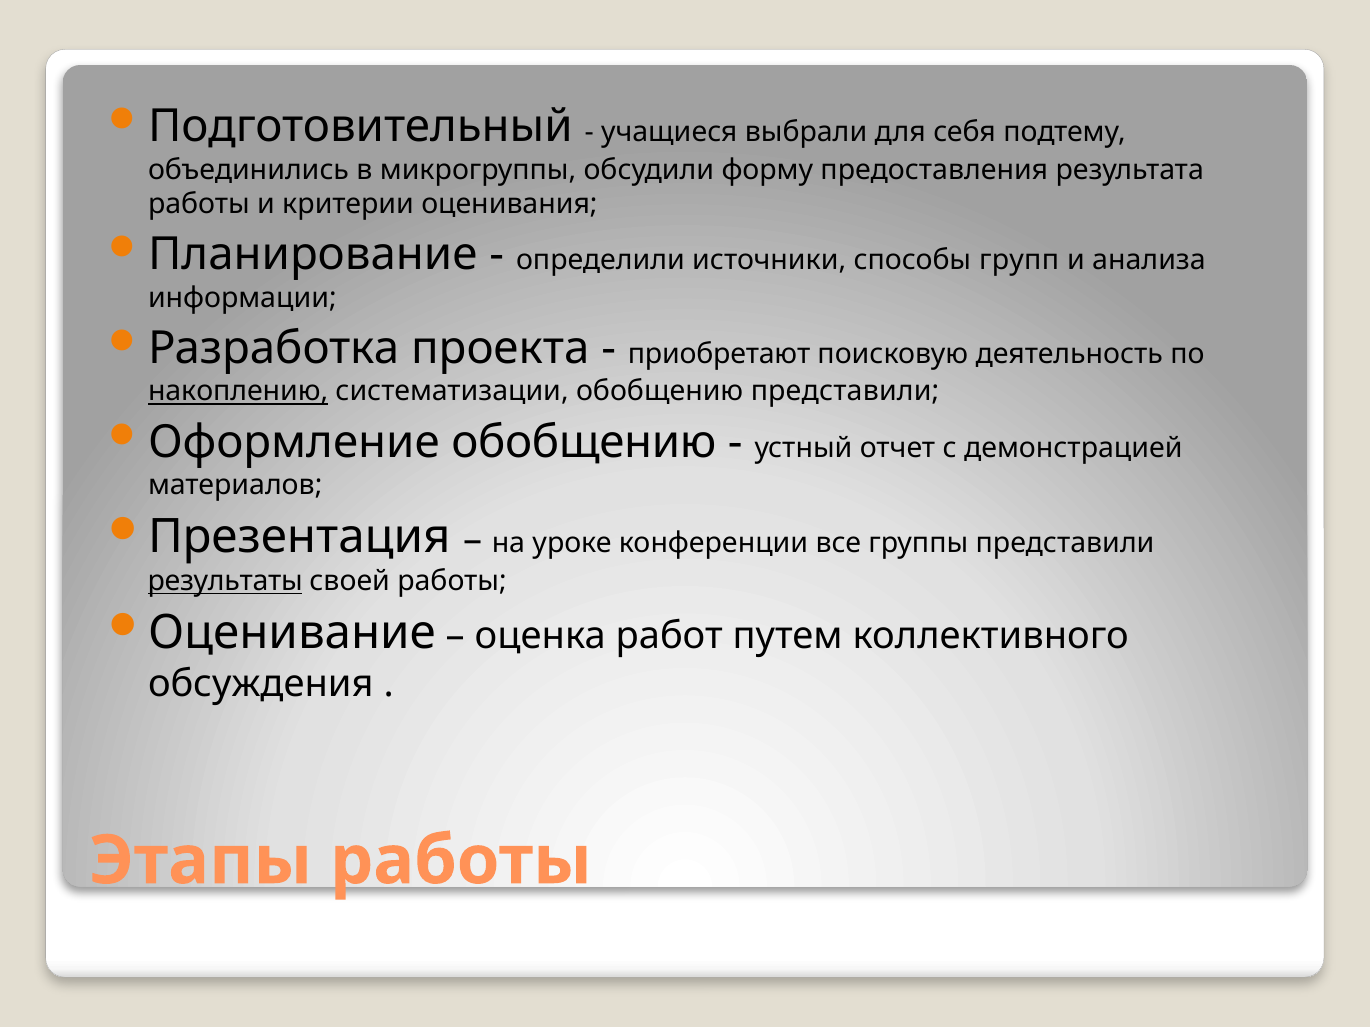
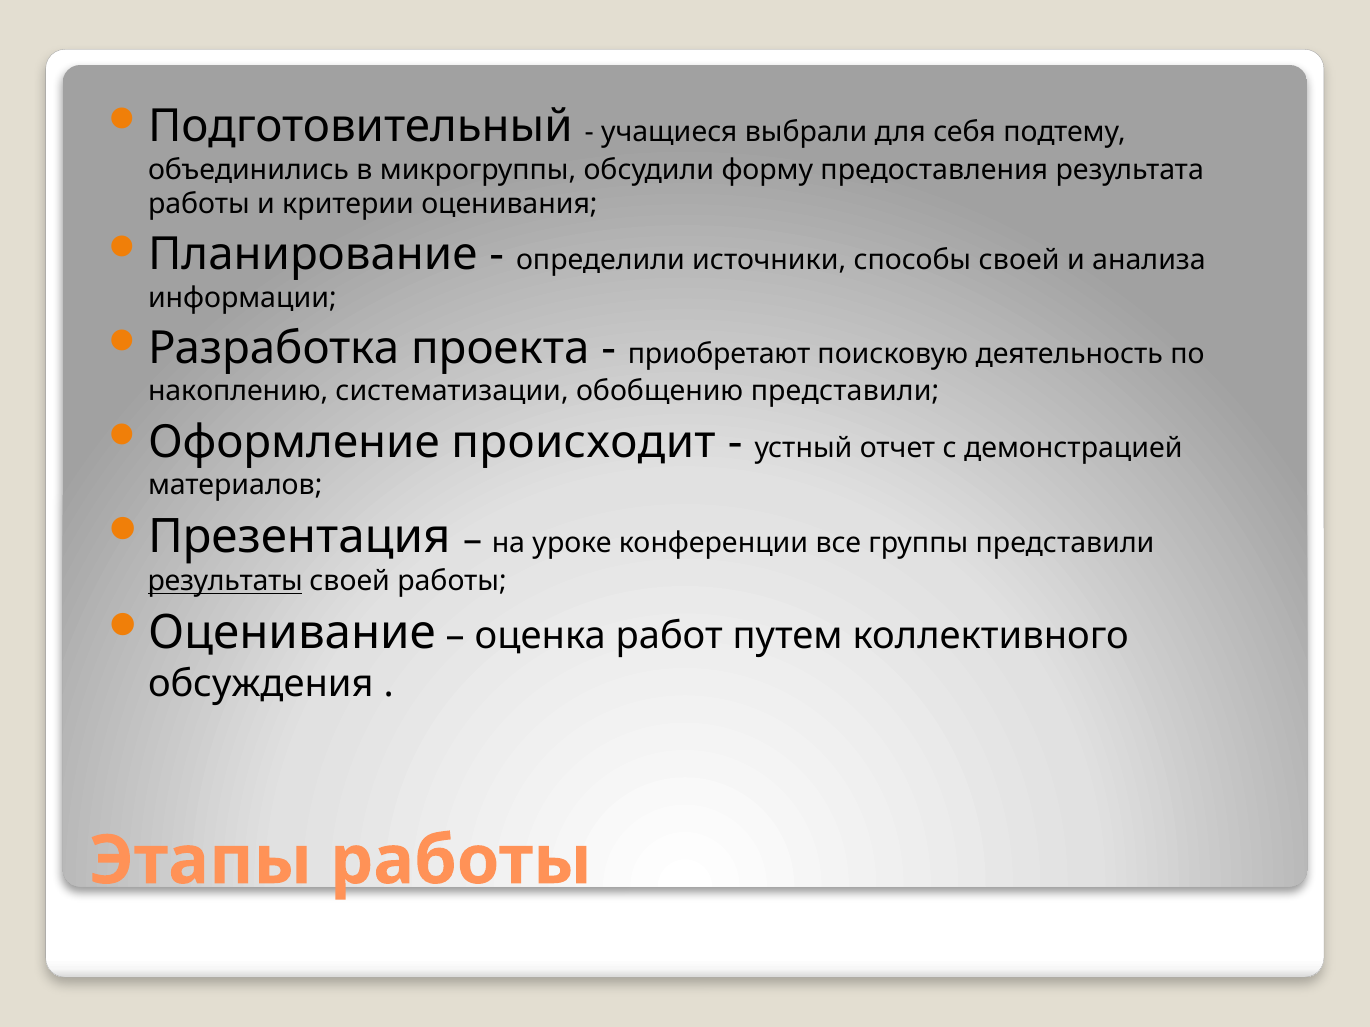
способы групп: групп -> своей
накоплению underline: present -> none
Оформление обобщению: обобщению -> происходит
